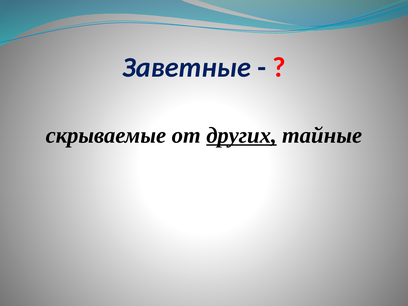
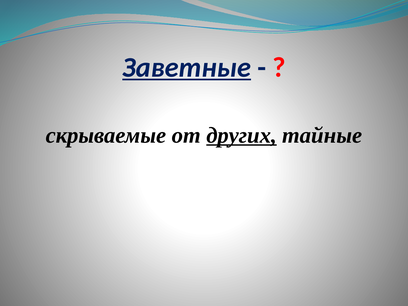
Заветные underline: none -> present
